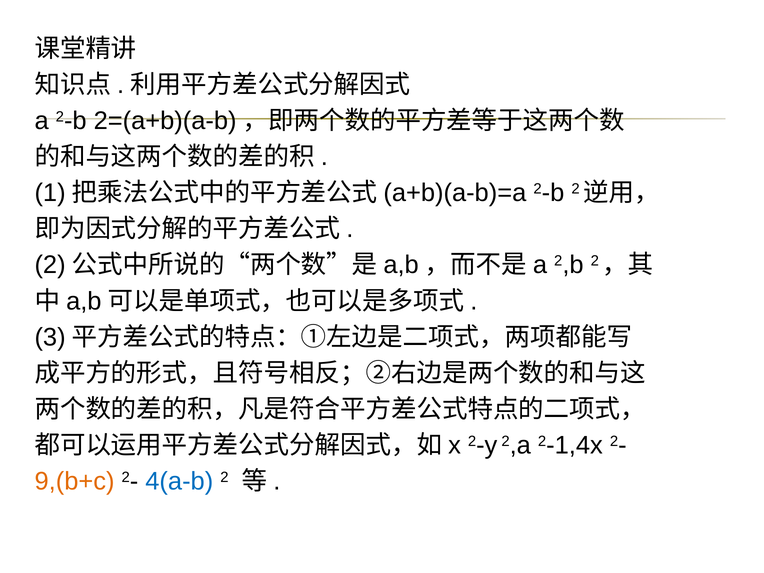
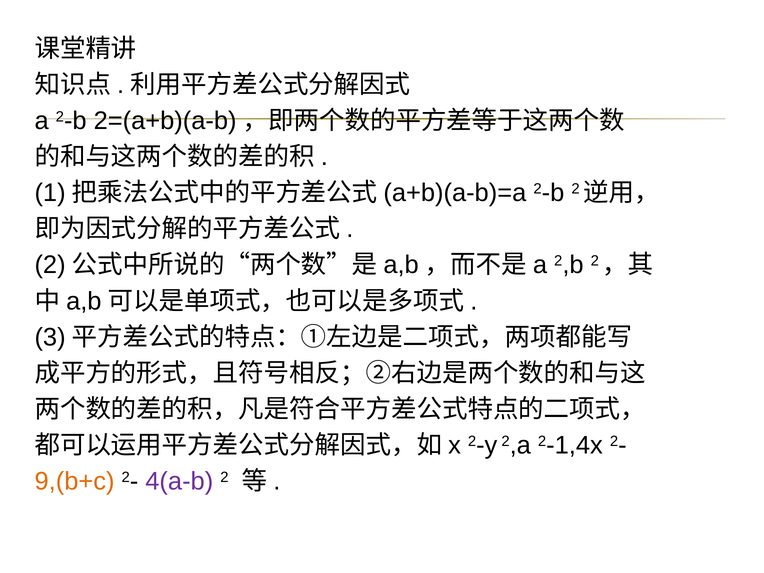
4(a-b colour: blue -> purple
